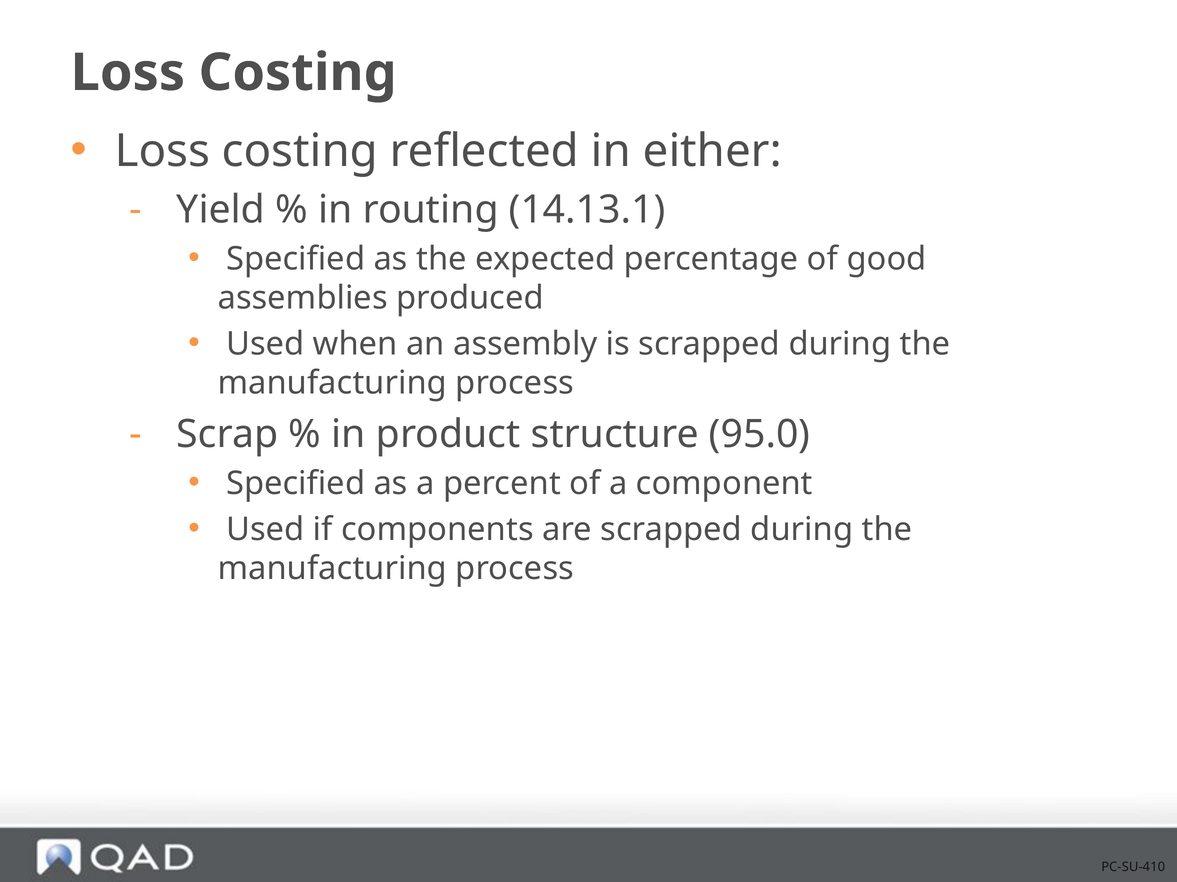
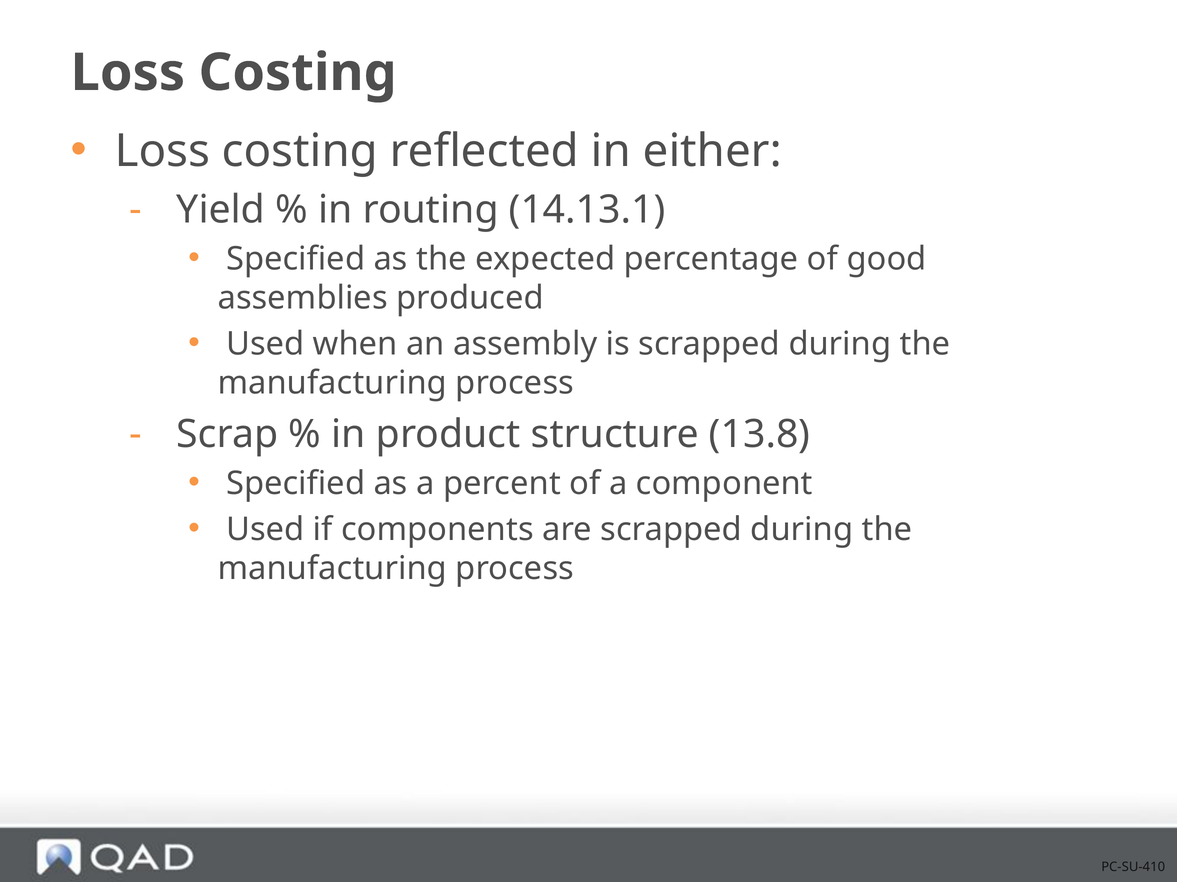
95.0: 95.0 -> 13.8
